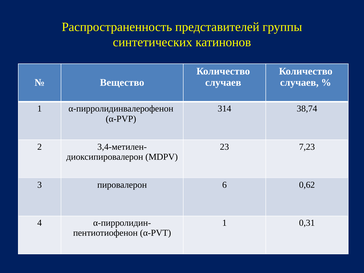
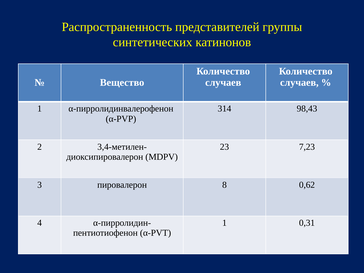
38,74: 38,74 -> 98,43
6: 6 -> 8
